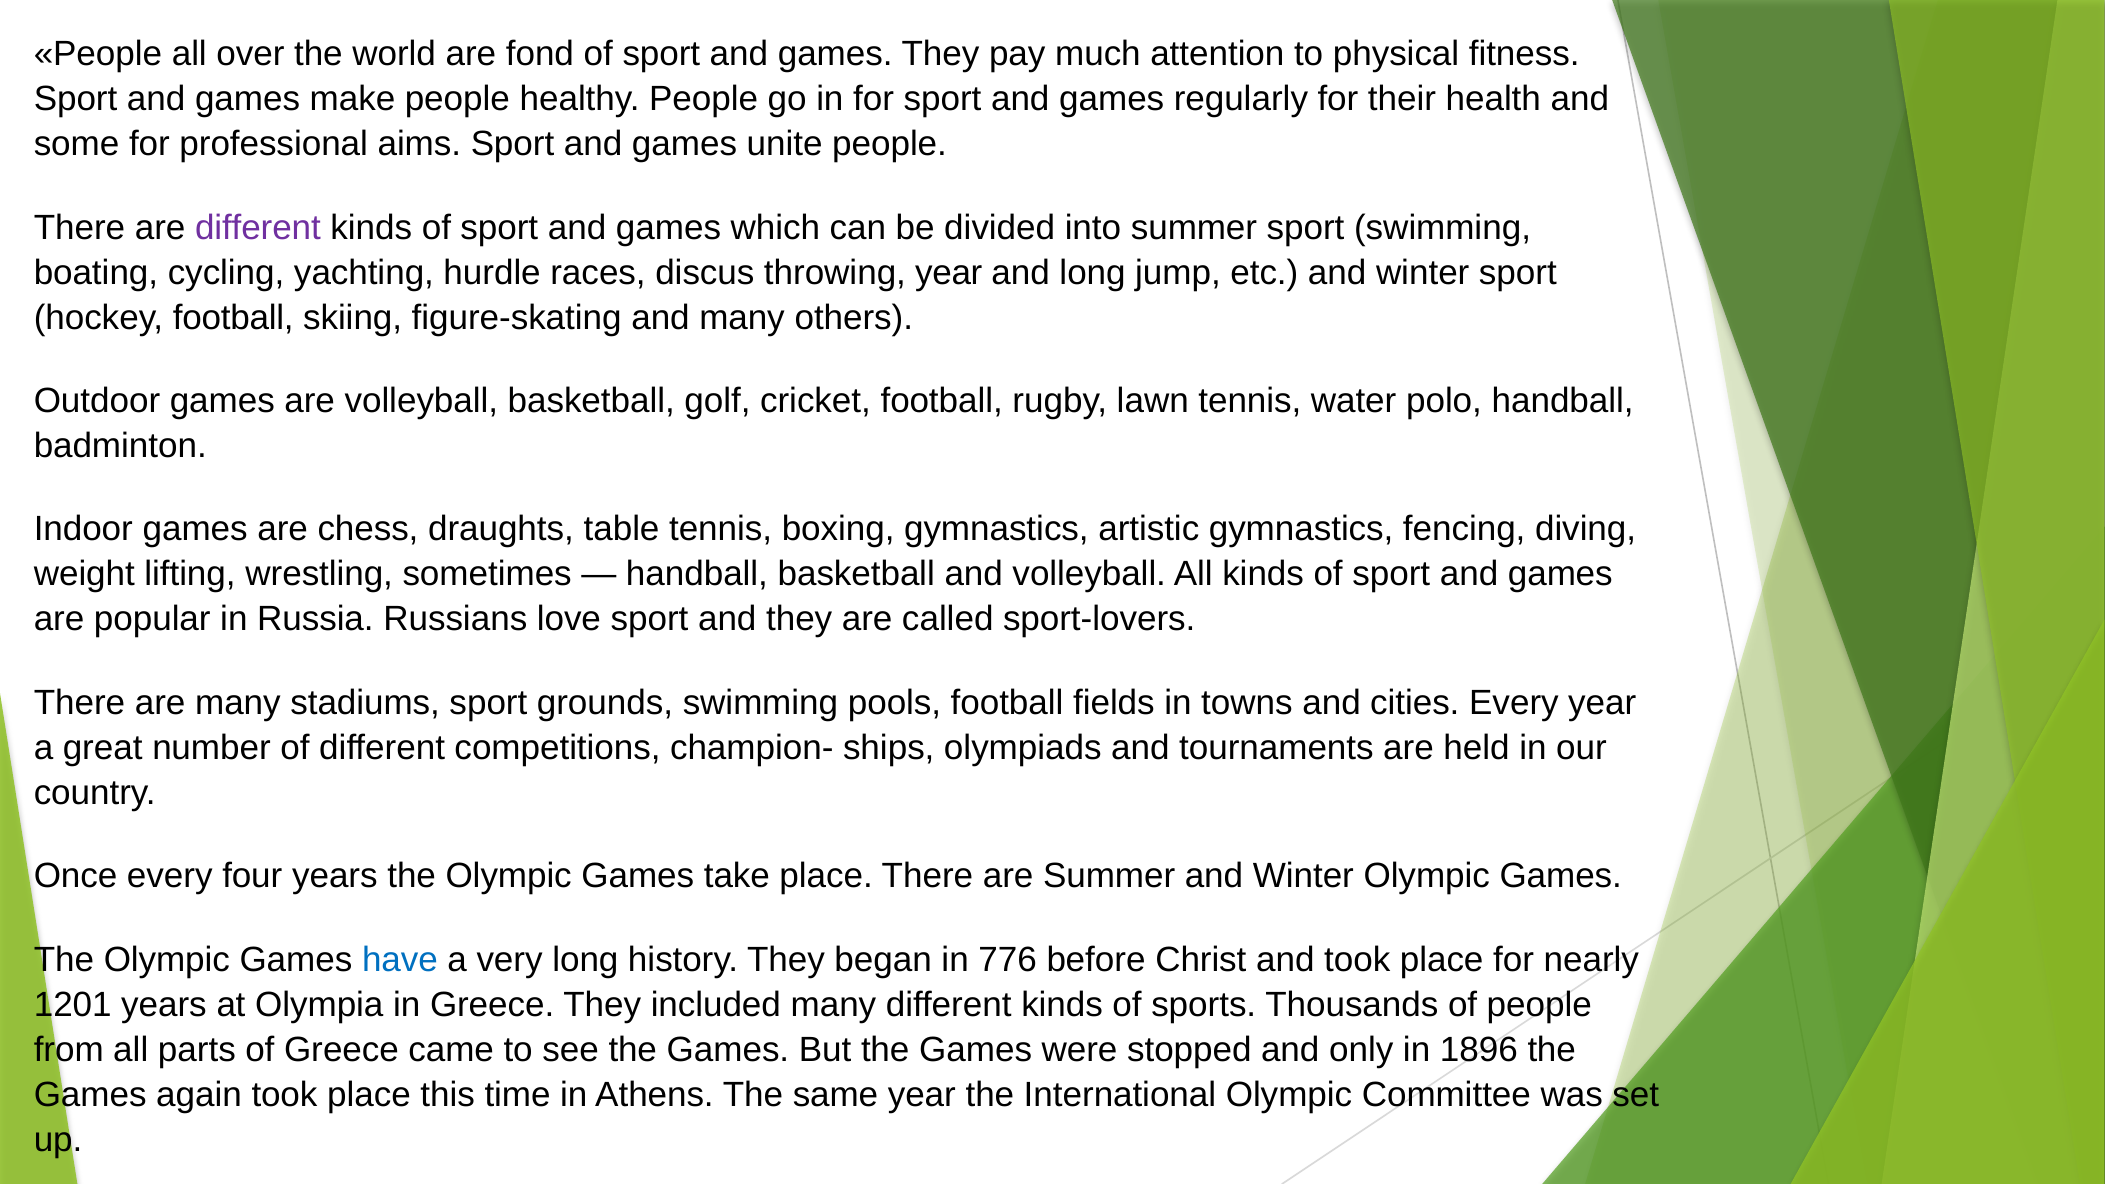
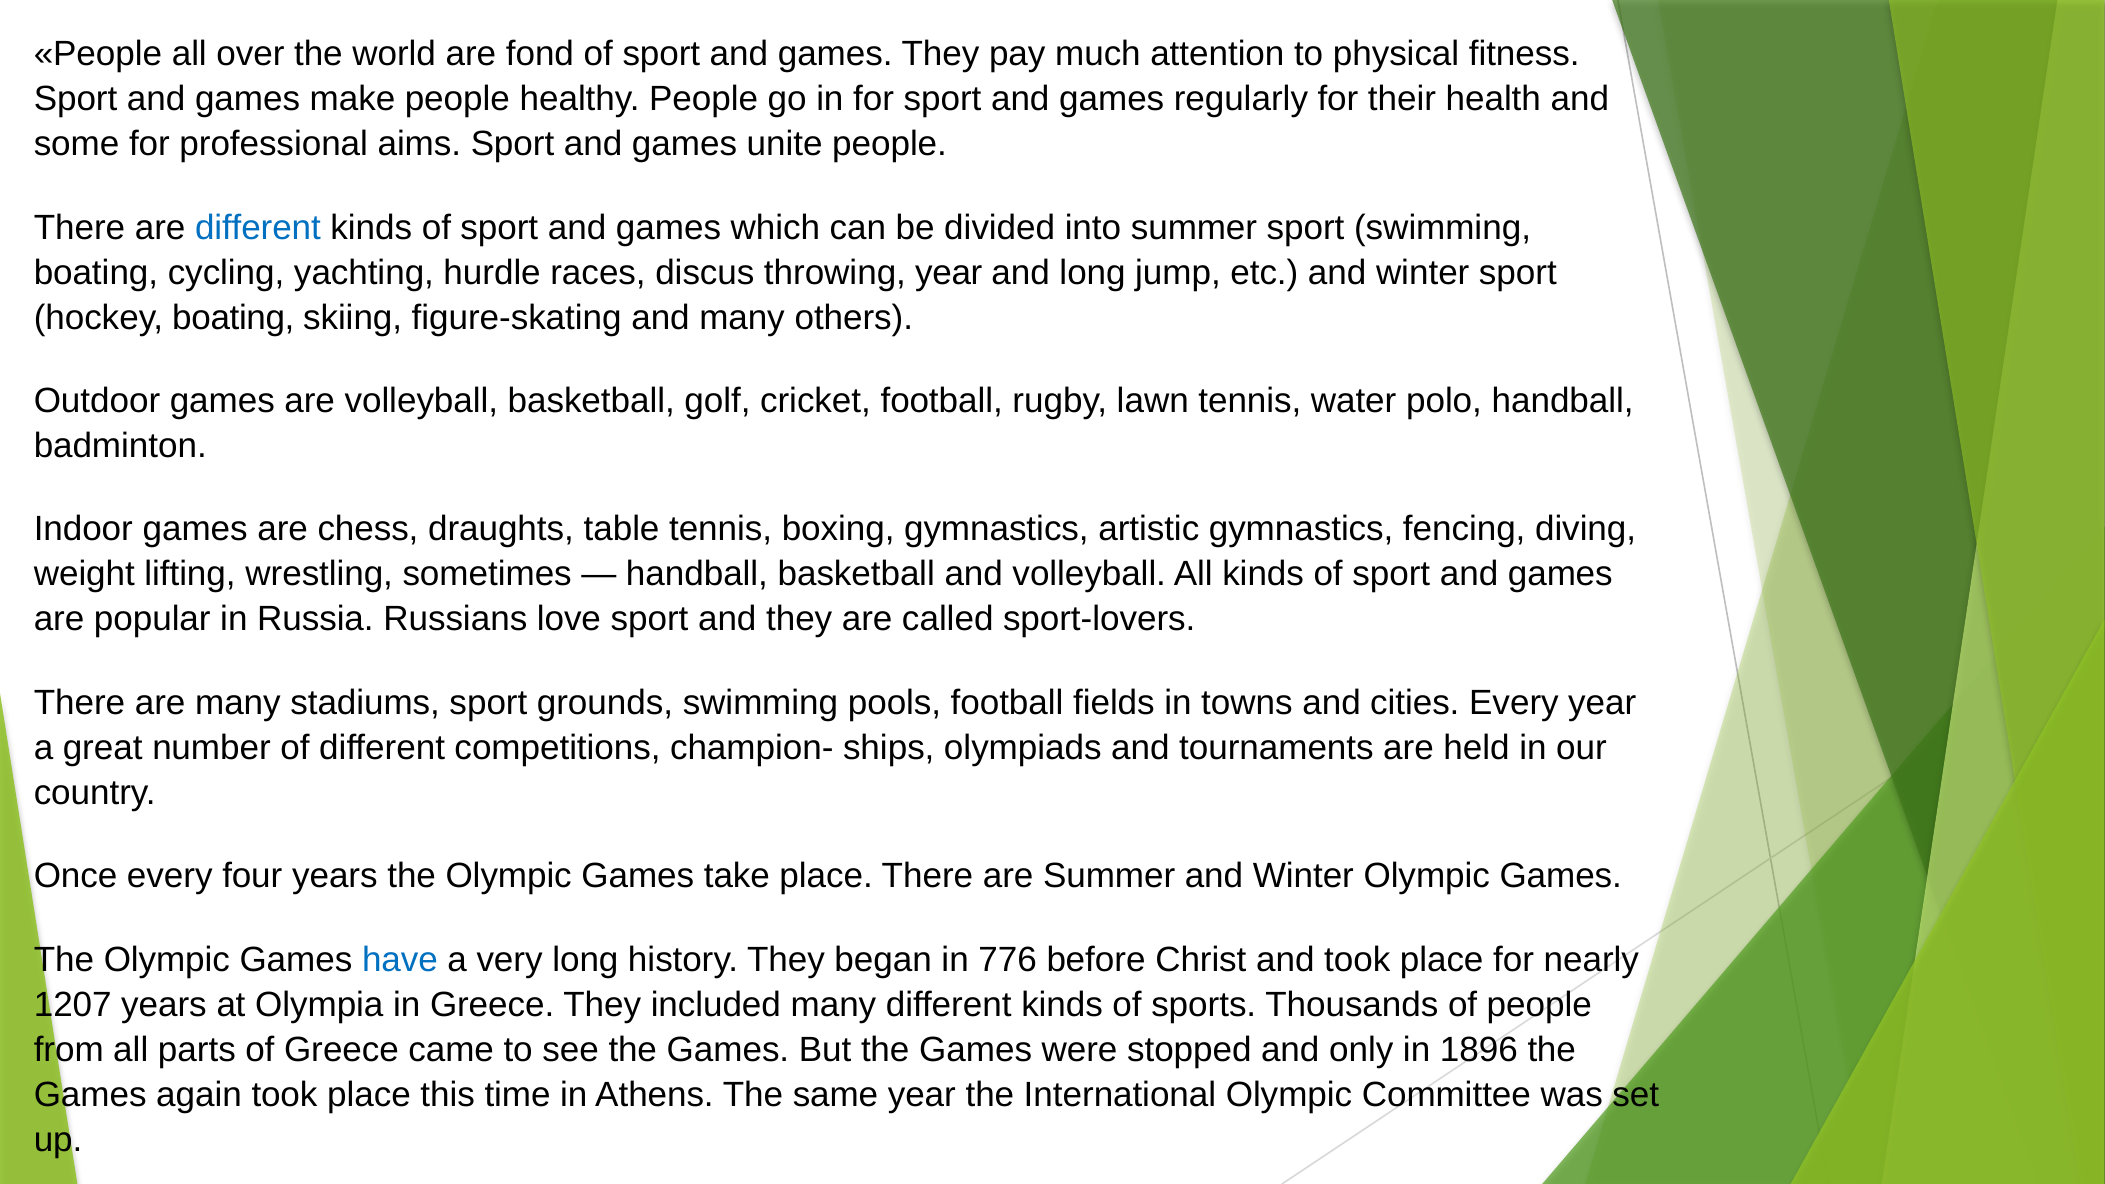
different at (258, 227) colour: purple -> blue
hockey football: football -> boating
1201: 1201 -> 1207
